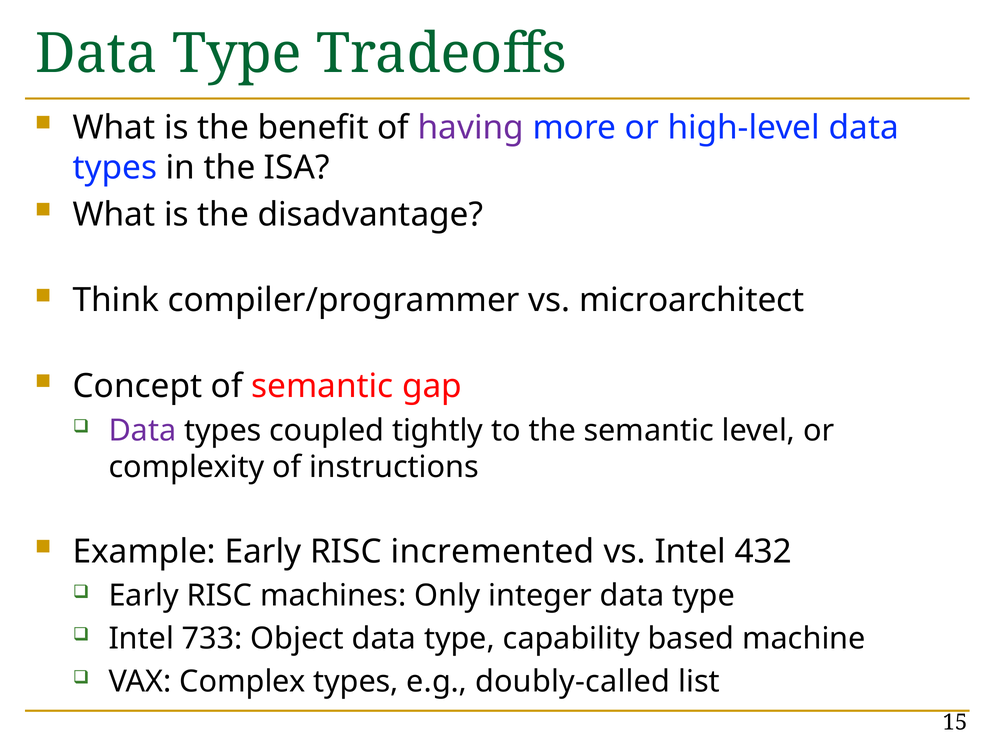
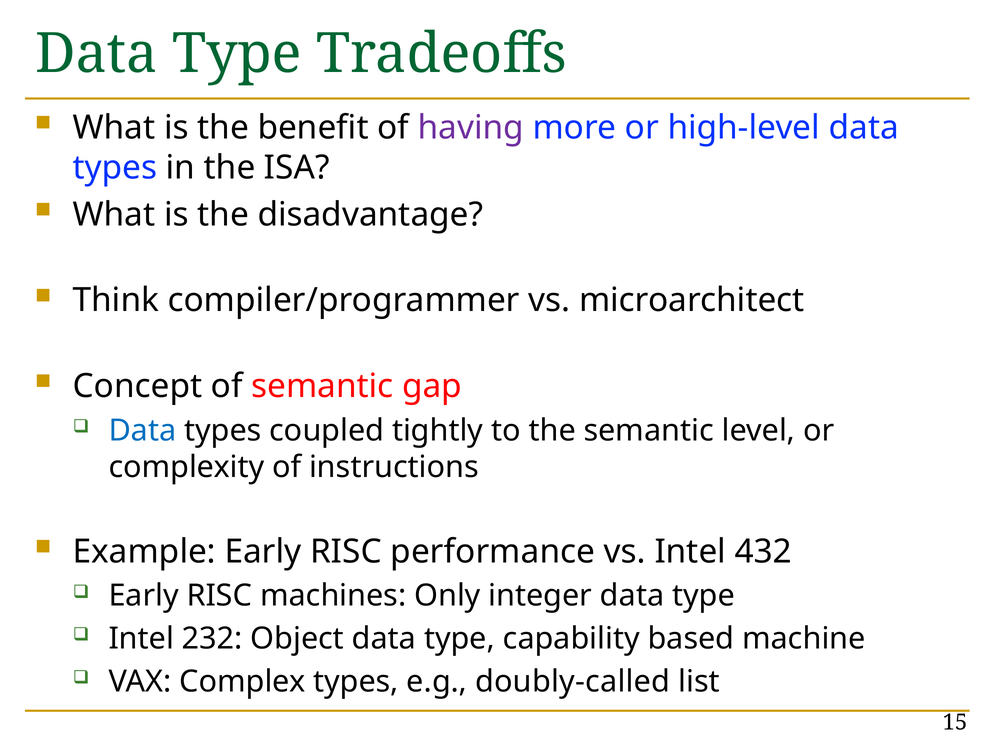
Data at (142, 431) colour: purple -> blue
incremented: incremented -> performance
733: 733 -> 232
